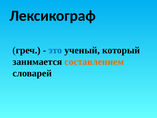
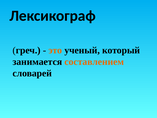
это colour: blue -> orange
